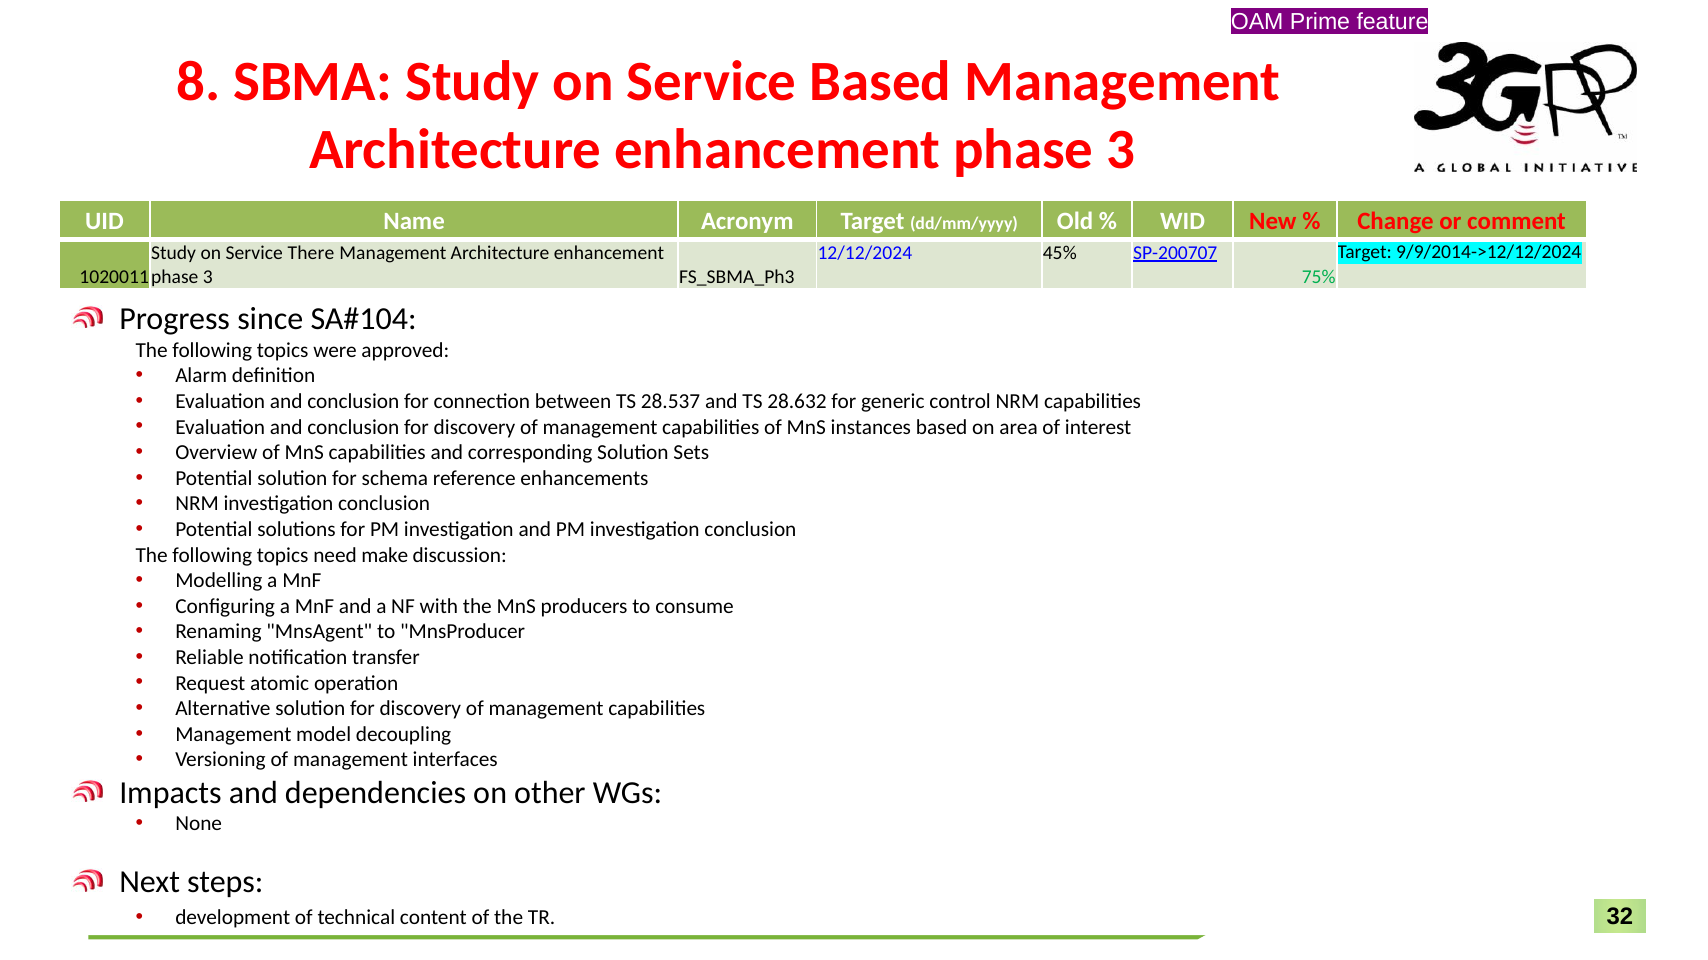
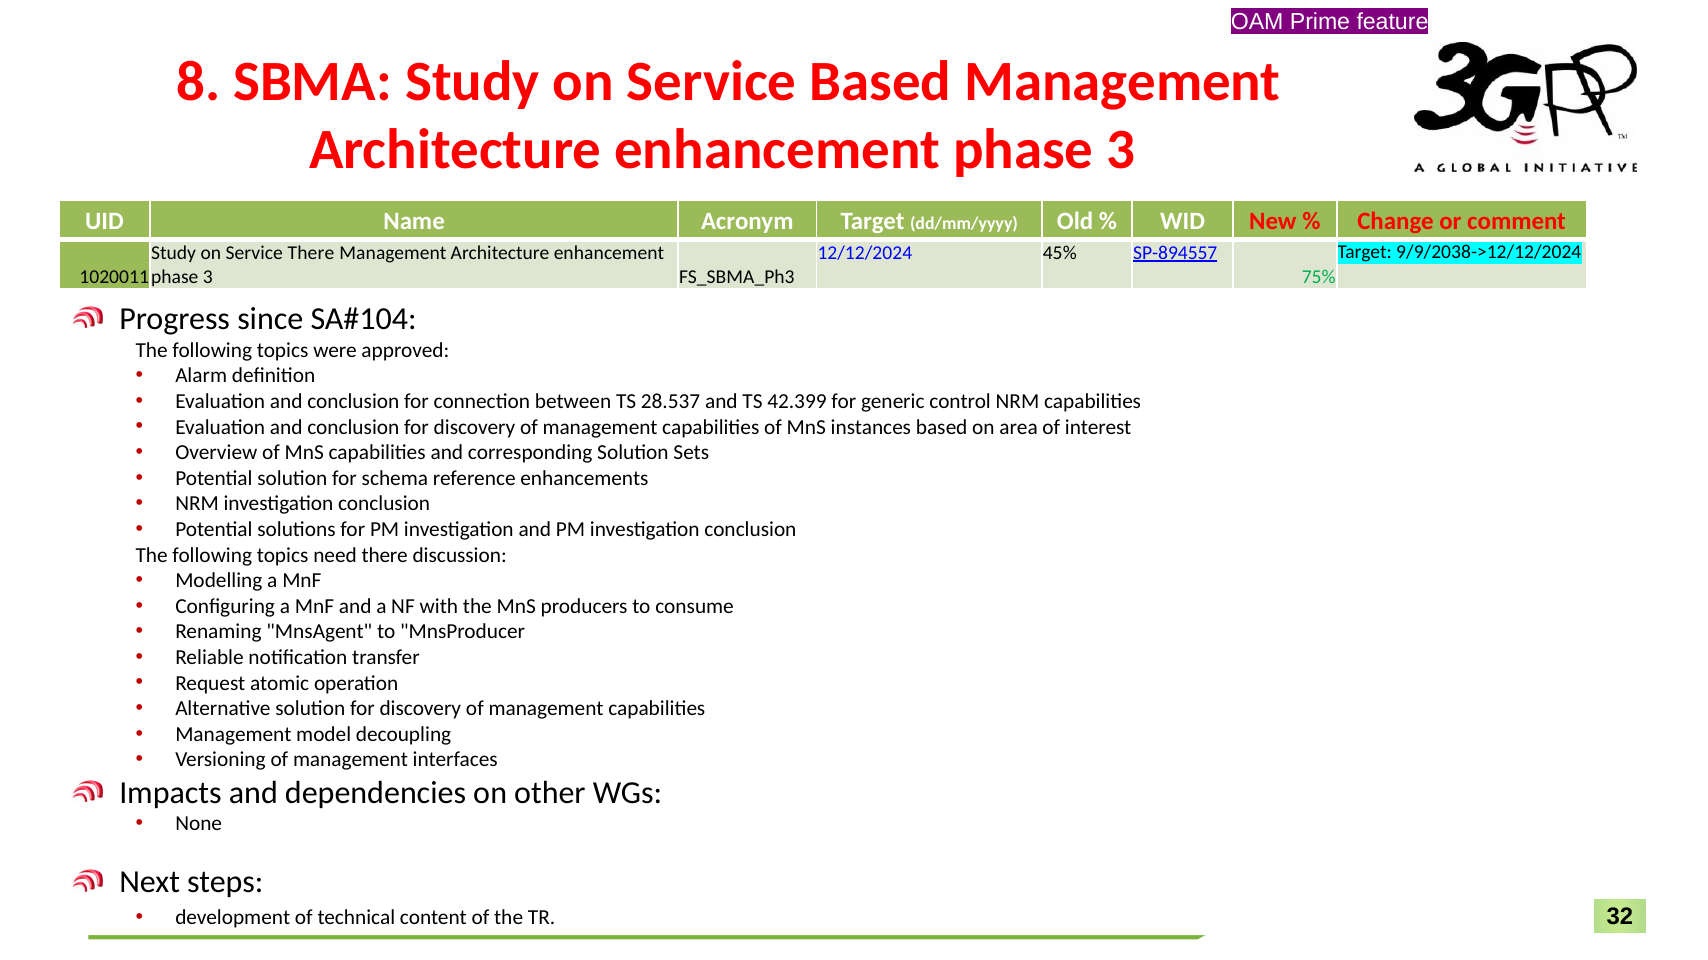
9/9/2014->12/12/2024: 9/9/2014->12/12/2024 -> 9/9/2038->12/12/2024
SP-200707: SP-200707 -> SP-894557
28.632: 28.632 -> 42.399
need make: make -> there
